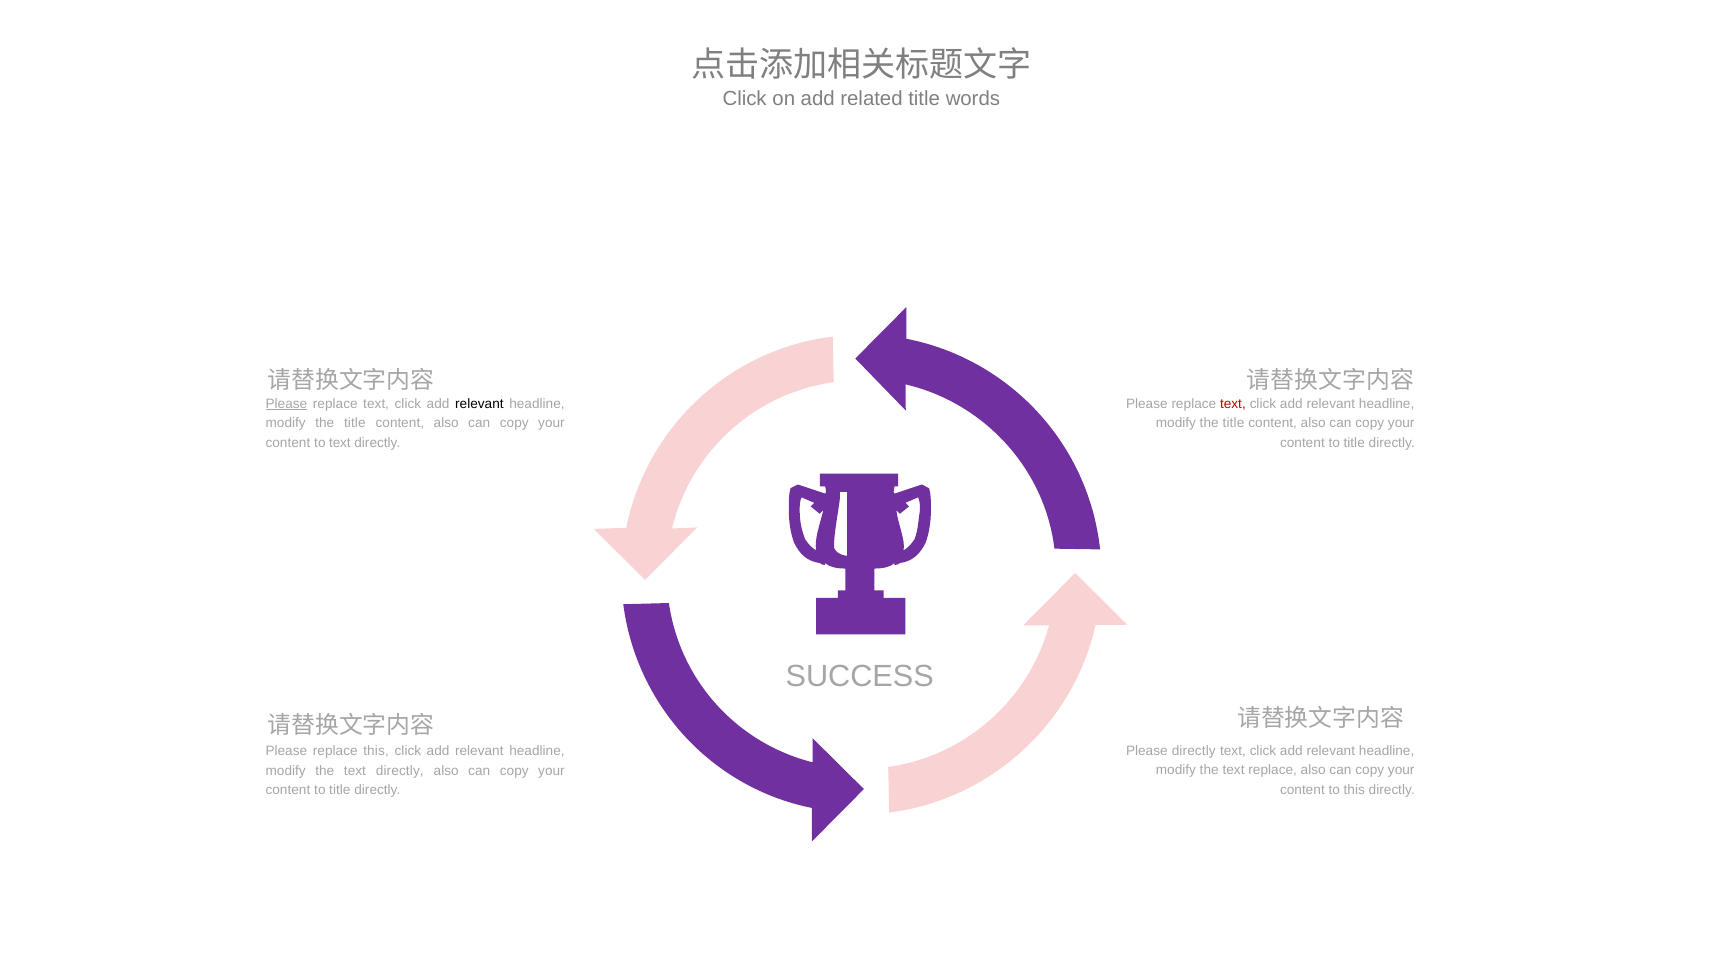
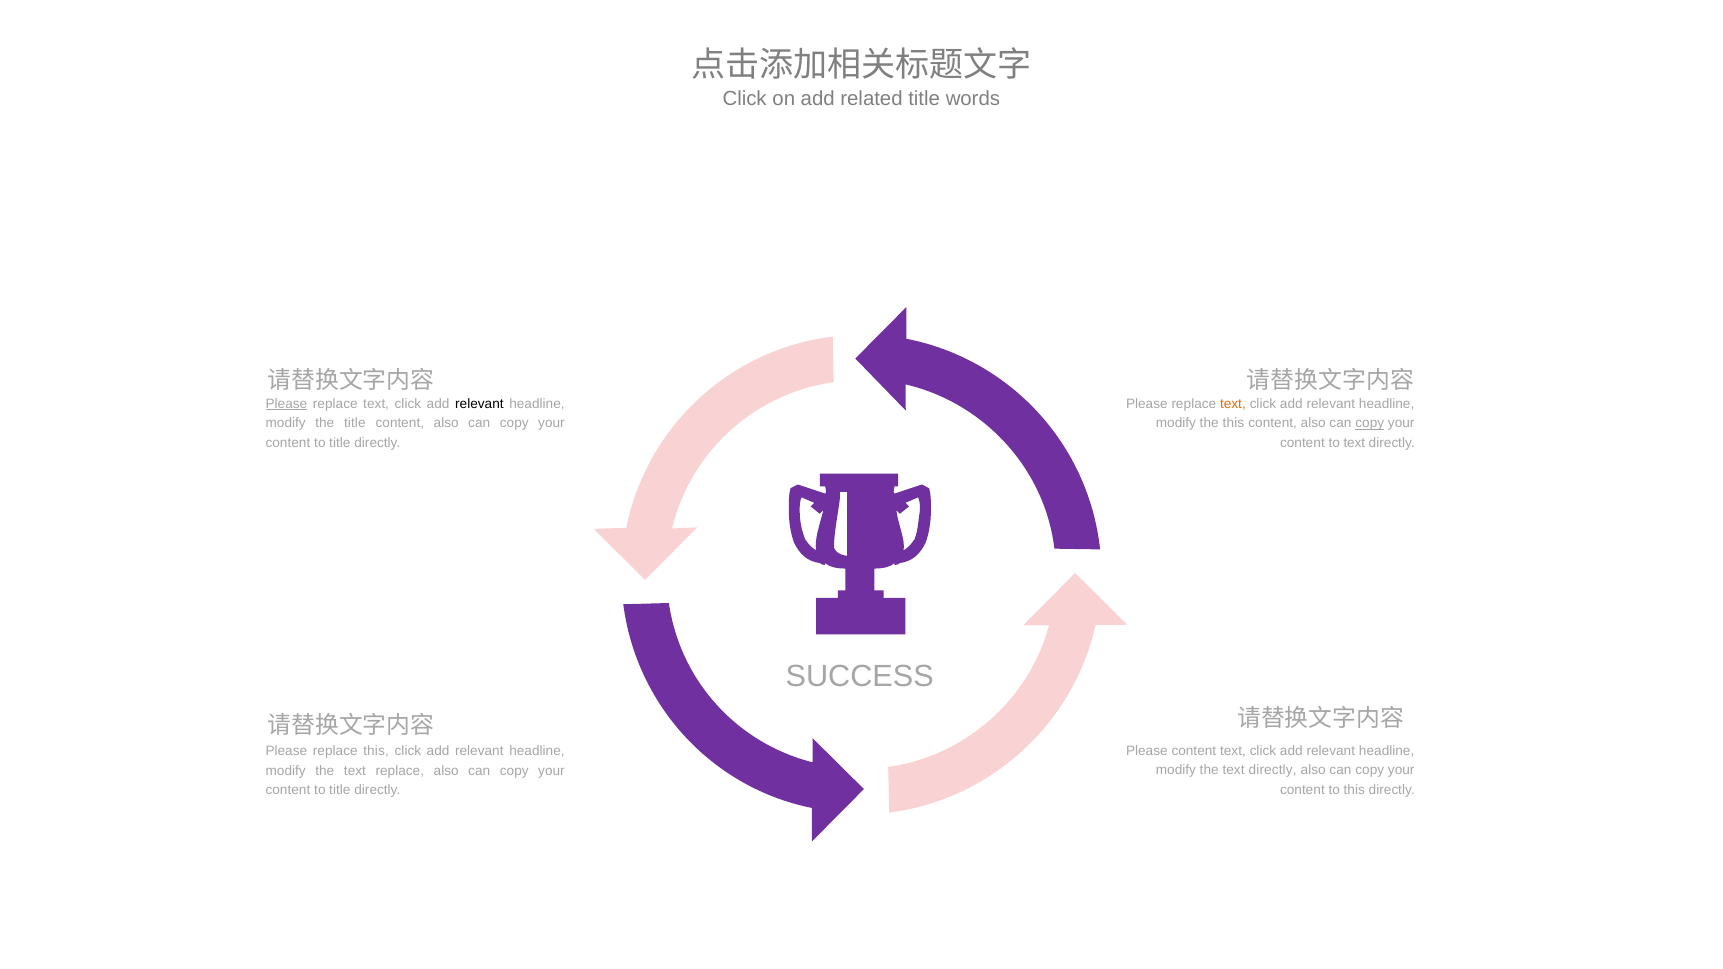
text at (1233, 404) colour: red -> orange
title at (1233, 423): title -> this
copy at (1370, 423) underline: none -> present
text at (340, 443): text -> title
title at (1354, 443): title -> text
Please directly: directly -> content
the text replace: replace -> directly
the text directly: directly -> replace
